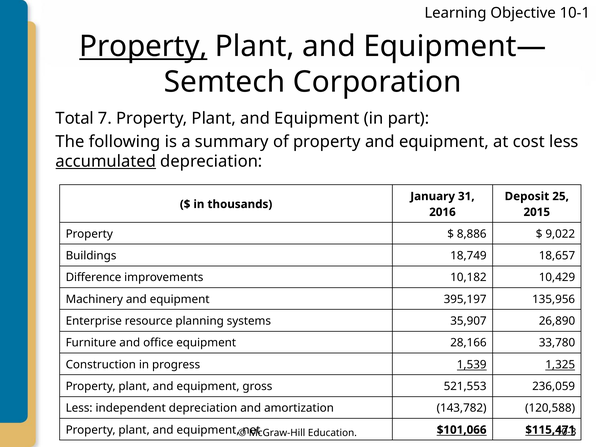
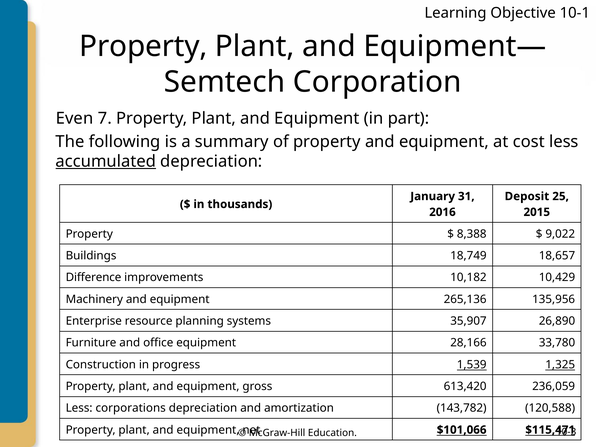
Property at (143, 46) underline: present -> none
Total: Total -> Even
8,886: 8,886 -> 8,388
395,197: 395,197 -> 265,136
521,553: 521,553 -> 613,420
independent: independent -> corporations
